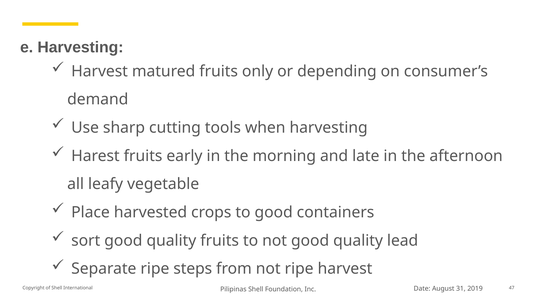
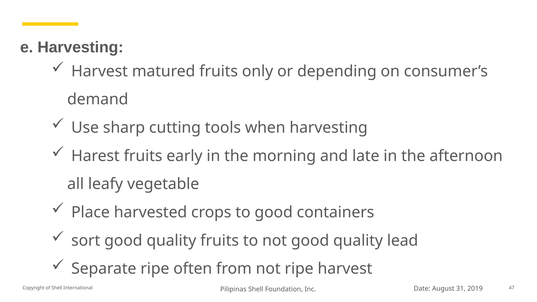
steps: steps -> often
